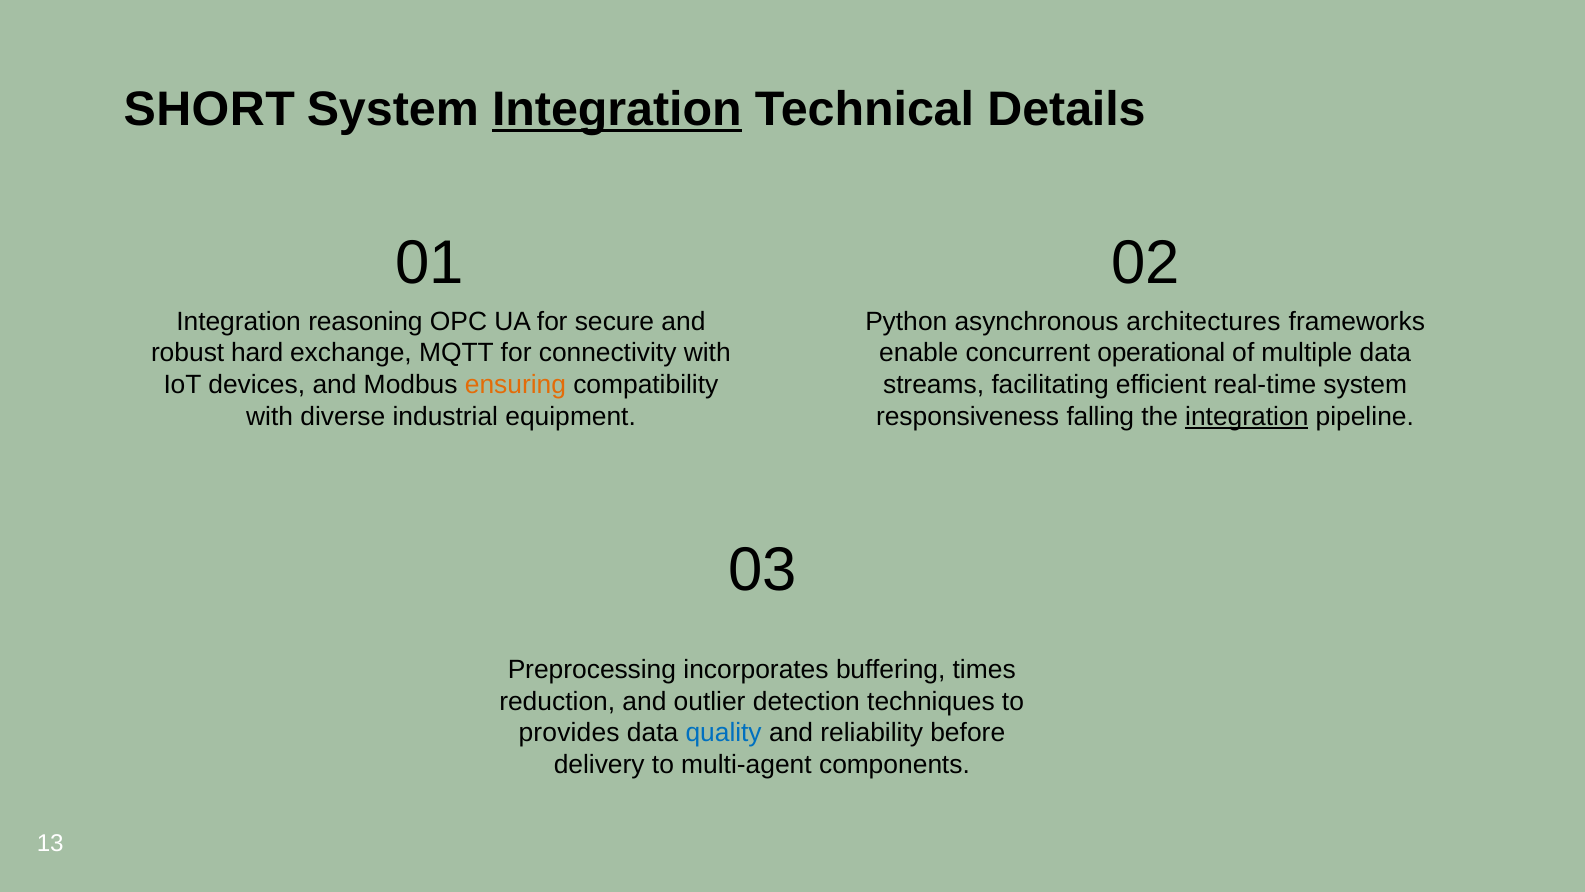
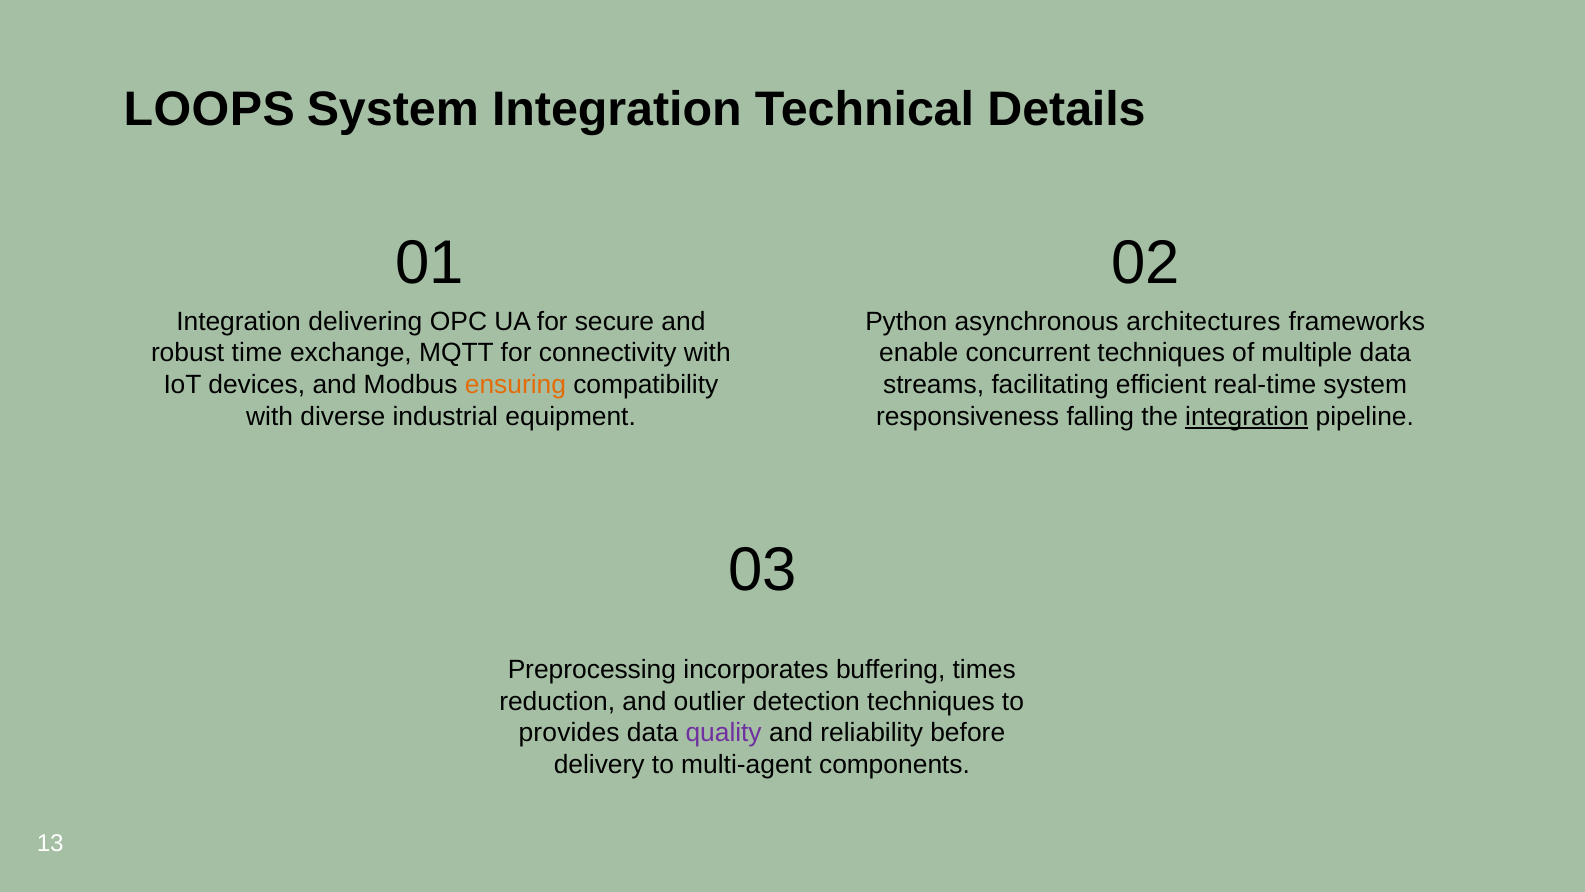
SHORT: SHORT -> LOOPS
Integration at (617, 110) underline: present -> none
reasoning: reasoning -> delivering
hard: hard -> time
concurrent operational: operational -> techniques
quality colour: blue -> purple
